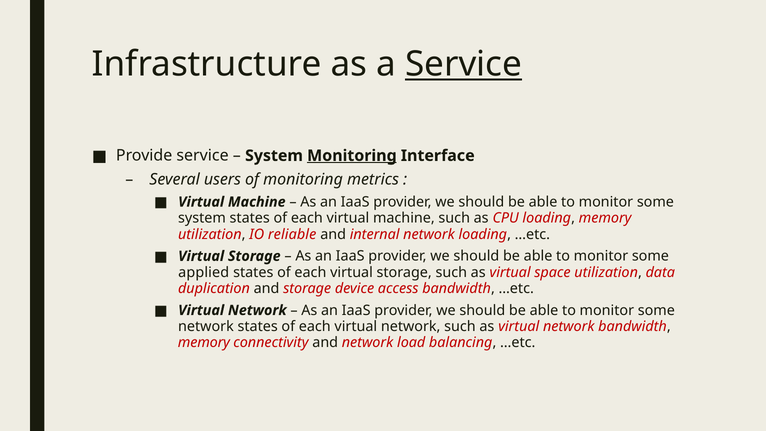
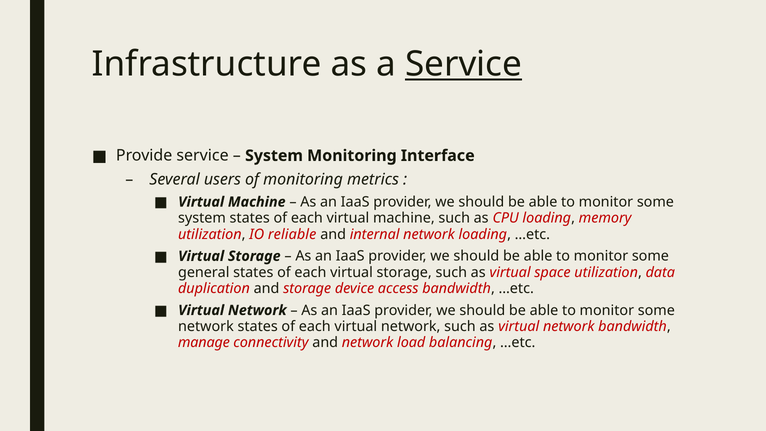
Monitoring at (352, 156) underline: present -> none
applied: applied -> general
memory at (204, 343): memory -> manage
